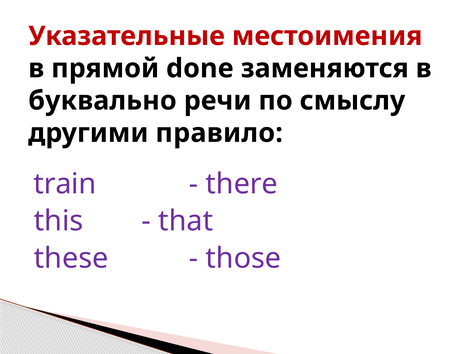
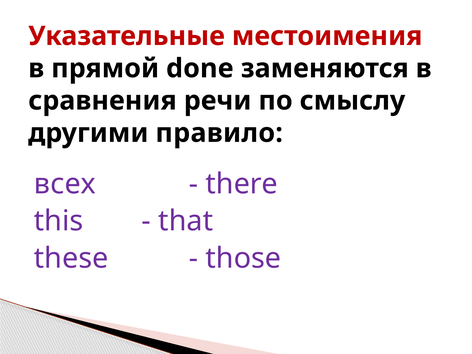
буквально: буквально -> сравнения
train: train -> всех
